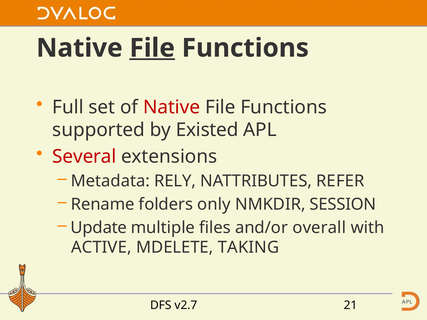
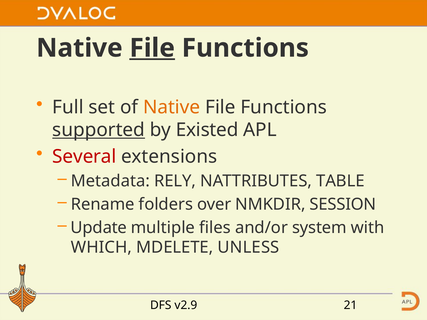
Native at (172, 107) colour: red -> orange
supported underline: none -> present
REFER: REFER -> TABLE
only: only -> over
overall: overall -> system
ACTIVE: ACTIVE -> WHICH
TAKING: TAKING -> UNLESS
v2.7: v2.7 -> v2.9
